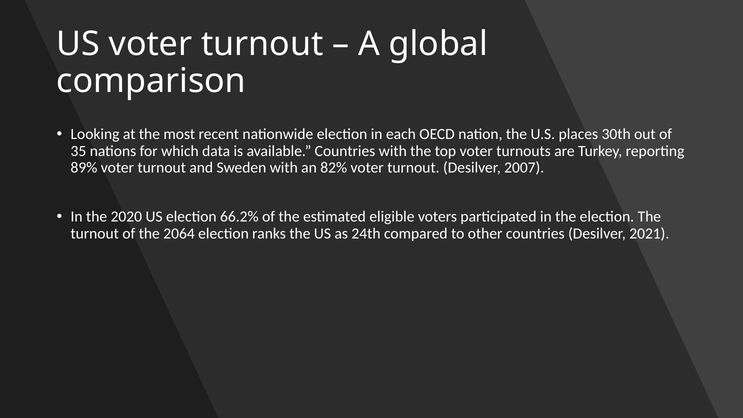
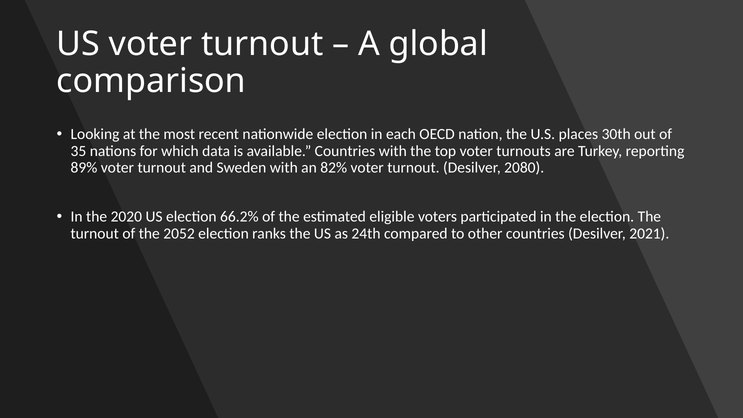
2007: 2007 -> 2080
2064: 2064 -> 2052
